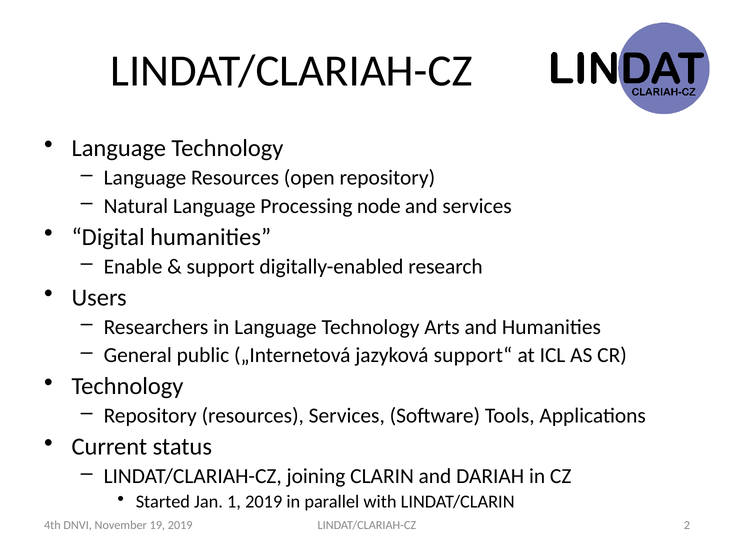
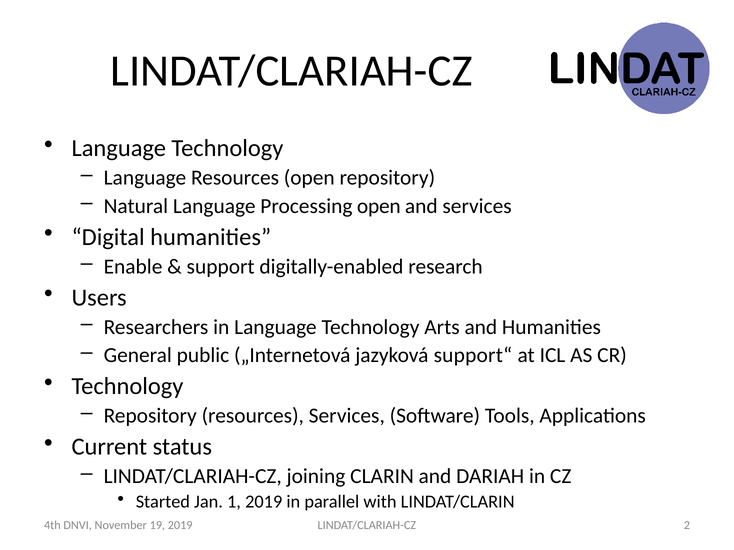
Processing node: node -> open
